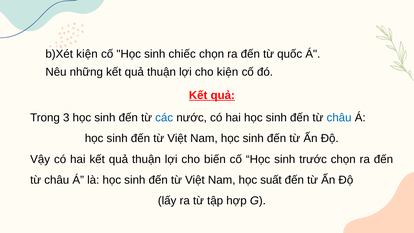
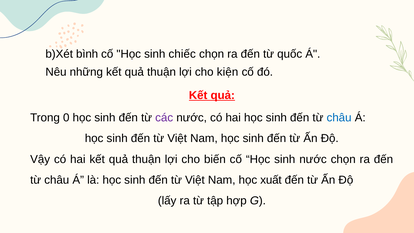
b)Xét kiện: kiện -> bình
3: 3 -> 0
các colour: blue -> purple
sinh trước: trước -> nước
suất: suất -> xuất
